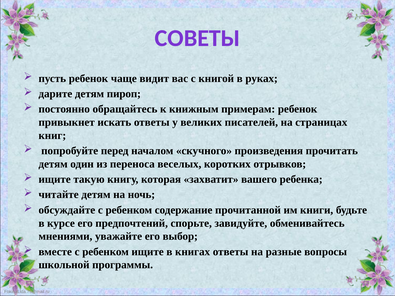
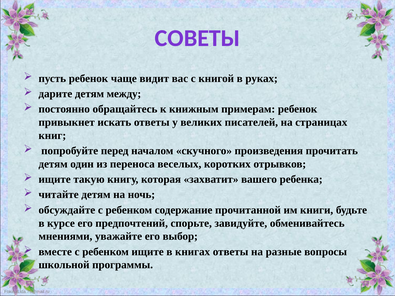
пироп: пироп -> между
